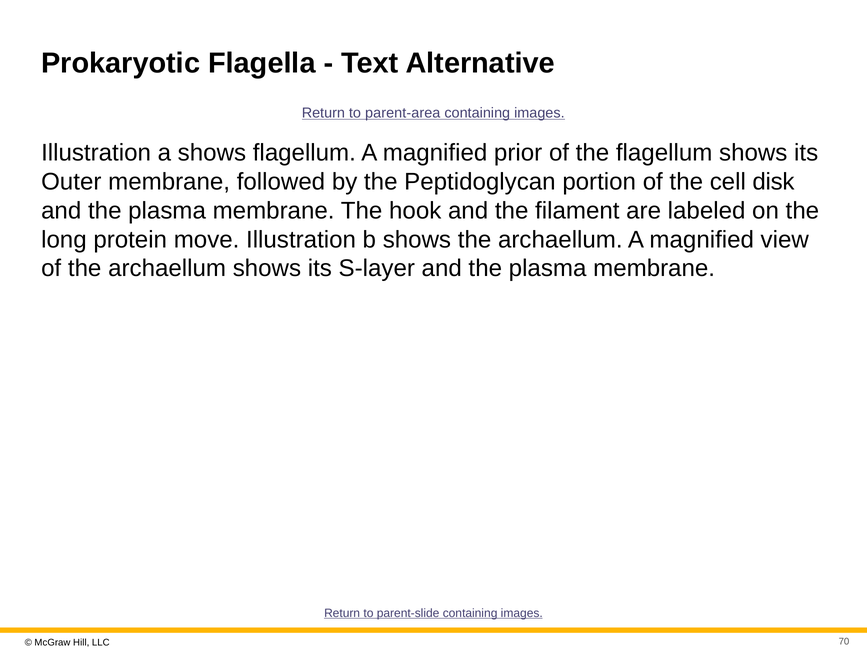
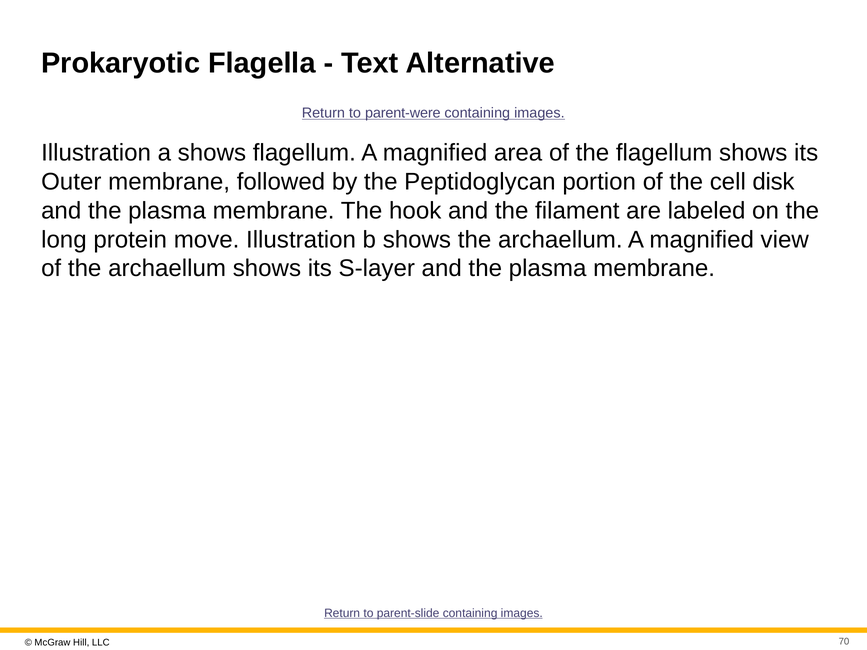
parent-area: parent-area -> parent-were
prior: prior -> area
